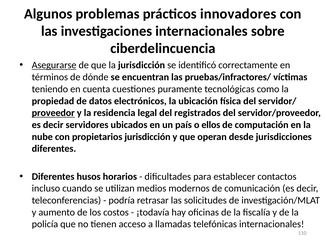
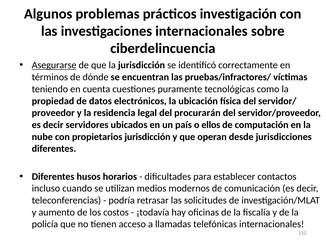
innovadores: innovadores -> investigación
proveedor underline: present -> none
registrados: registrados -> procurarán
